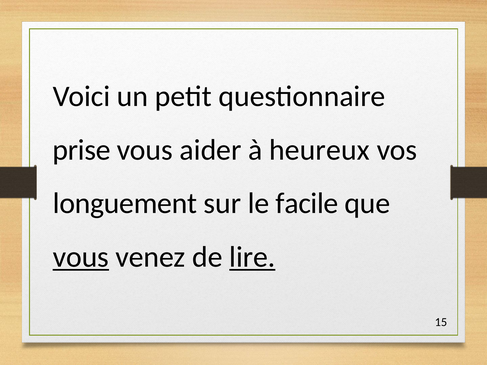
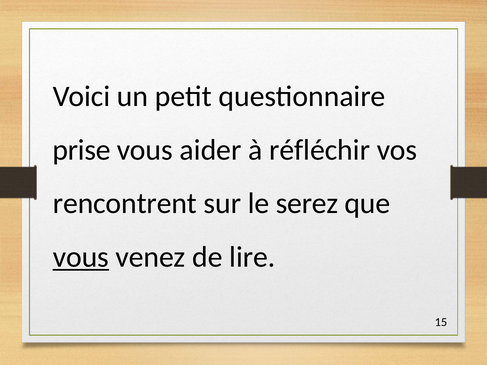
heureux: heureux -> réfléchir
longuement: longuement -> rencontrent
facile: facile -> serez
lire underline: present -> none
